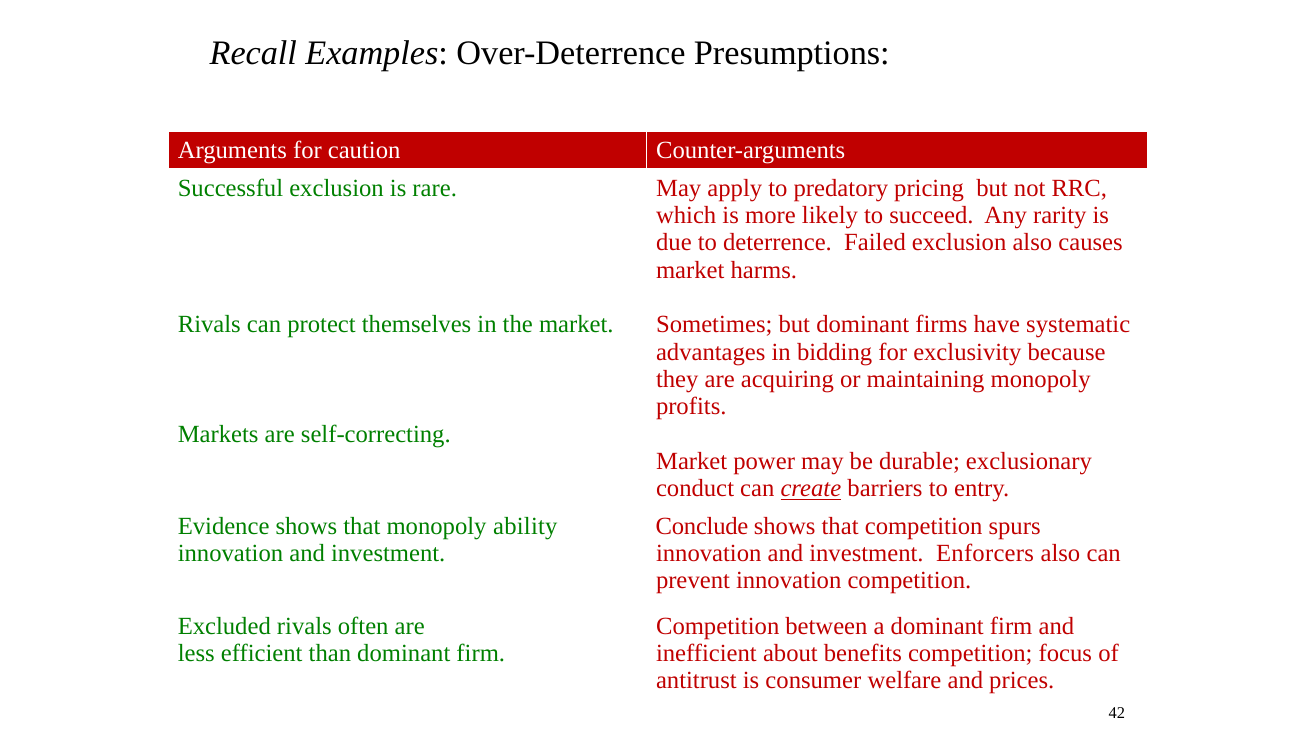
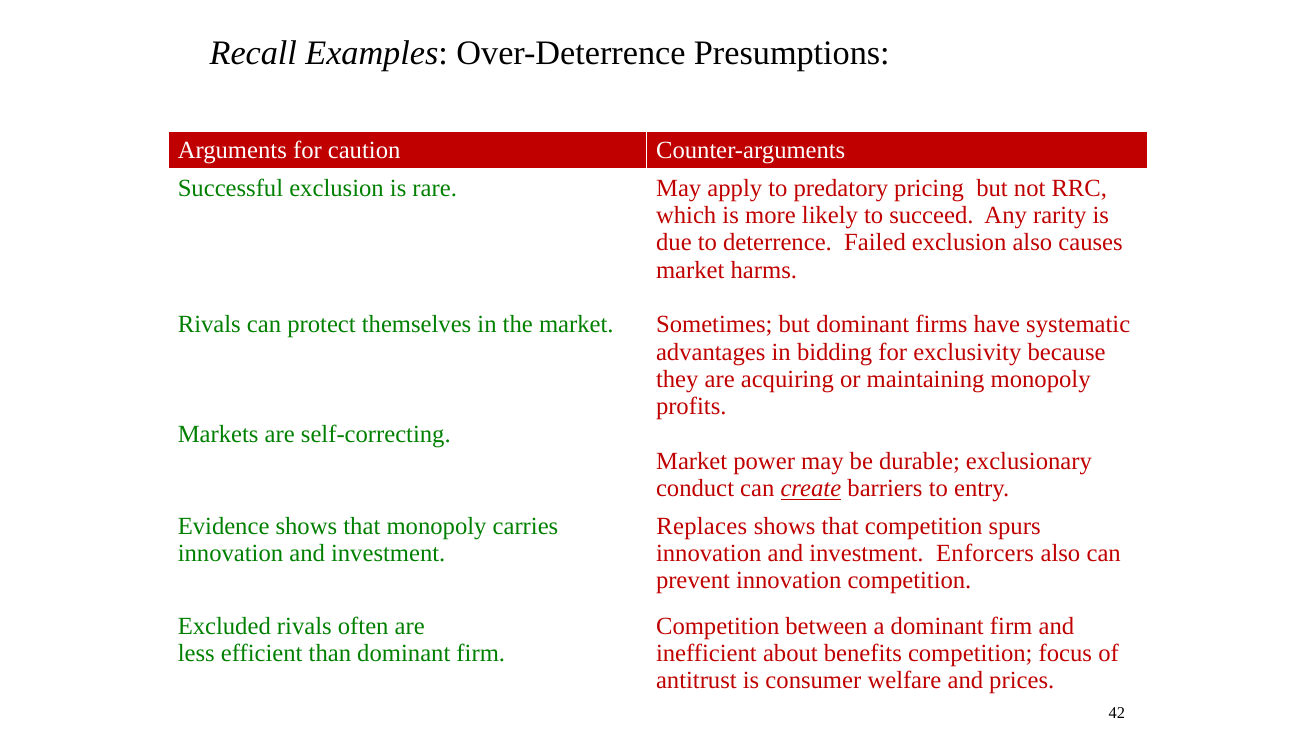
ability: ability -> carries
Conclude: Conclude -> Replaces
